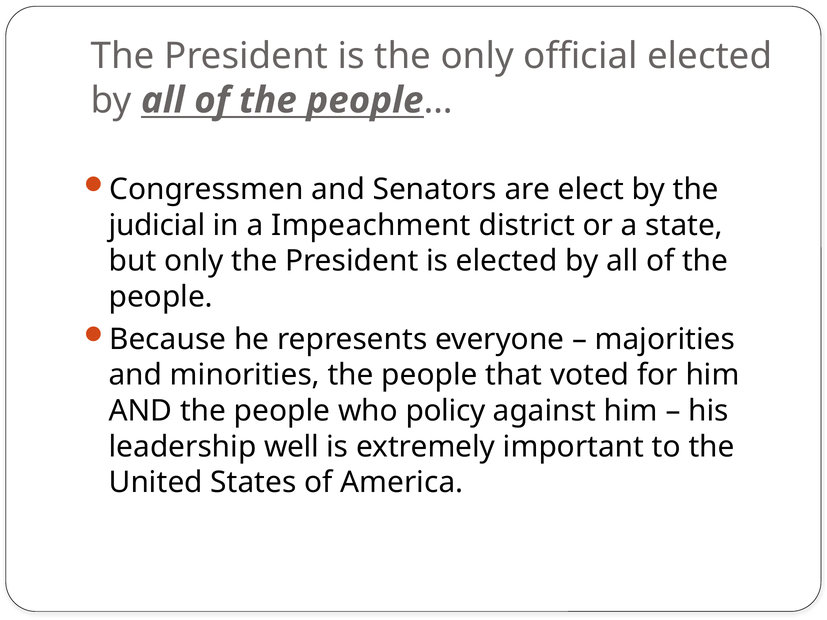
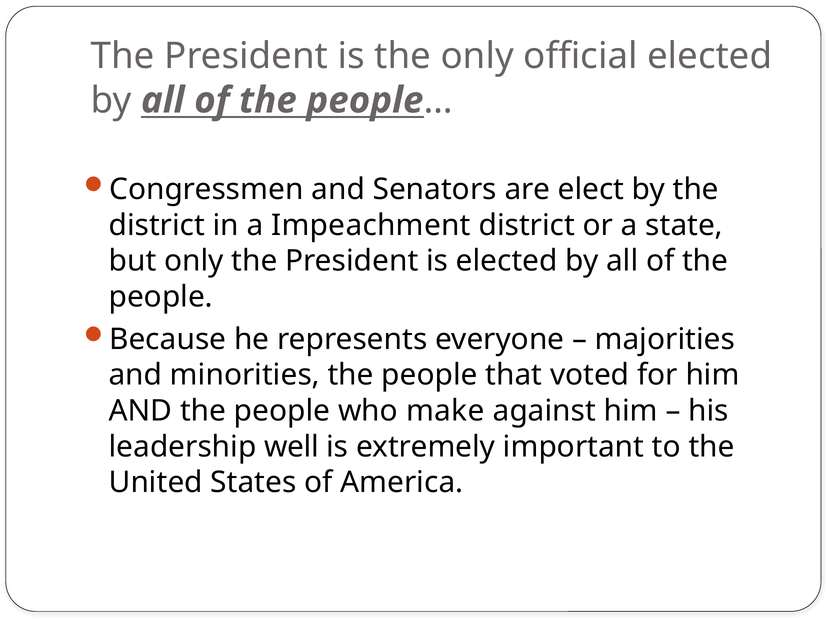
judicial at (157, 225): judicial -> district
policy: policy -> make
